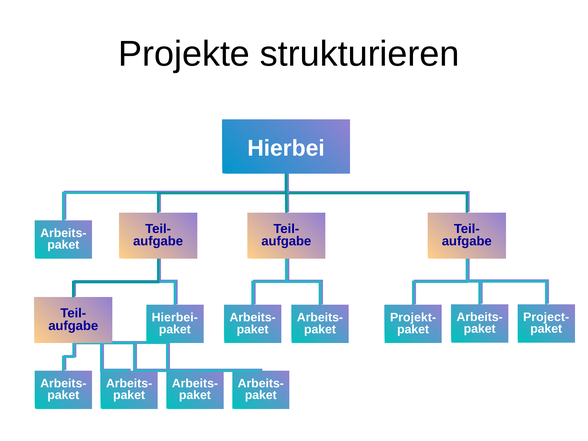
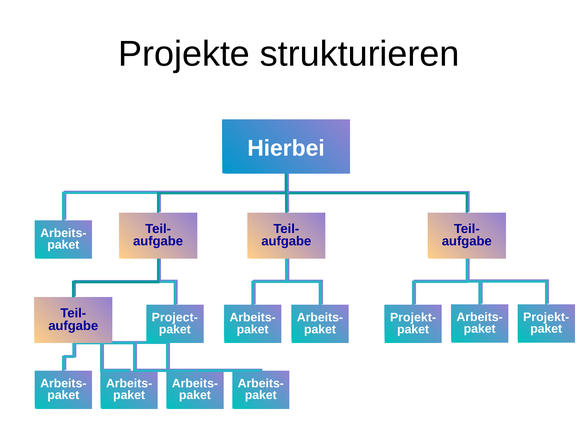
Project- at (546, 317): Project- -> Projekt-
Hierbei-: Hierbei- -> Project-
